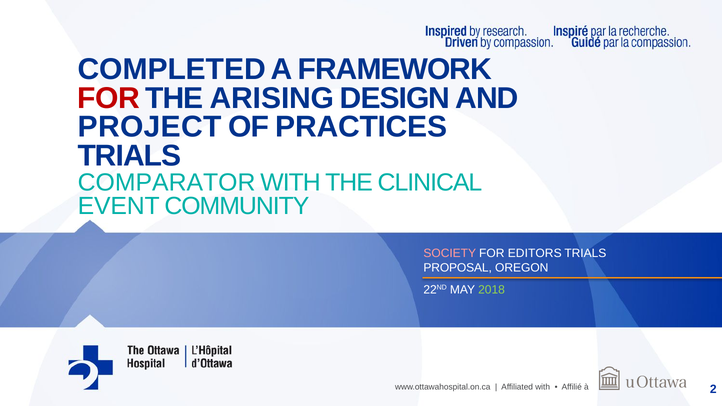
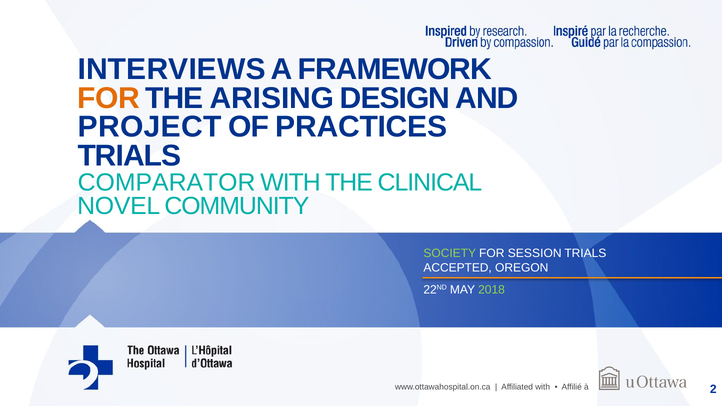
COMPLETED: COMPLETED -> INTERVIEWS
FOR at (109, 98) colour: red -> orange
EVENT: EVENT -> NOVEL
SOCIETY colour: pink -> light green
EDITORS: EDITORS -> SESSION
PROPOSAL: PROPOSAL -> ACCEPTED
